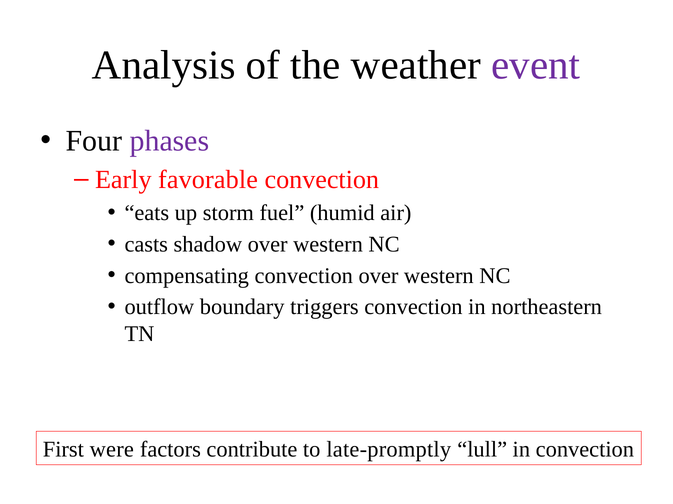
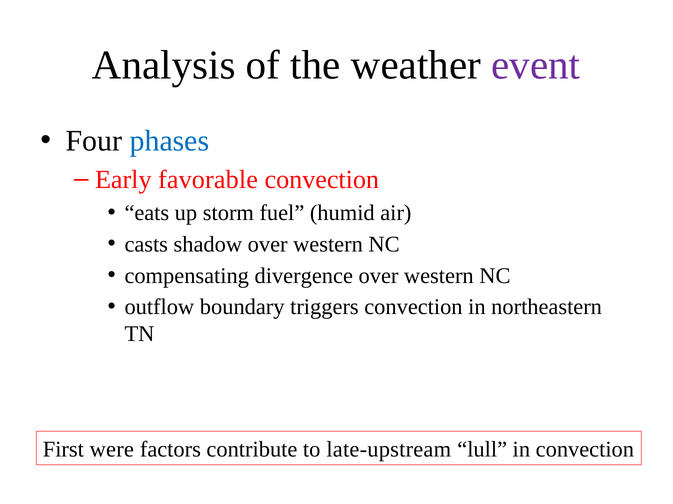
phases colour: purple -> blue
compensating convection: convection -> divergence
late-promptly: late-promptly -> late-upstream
